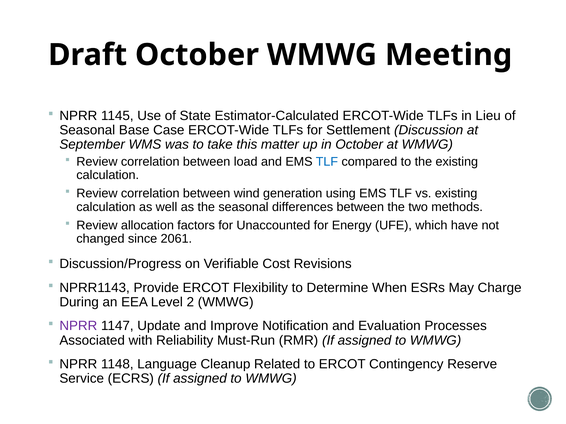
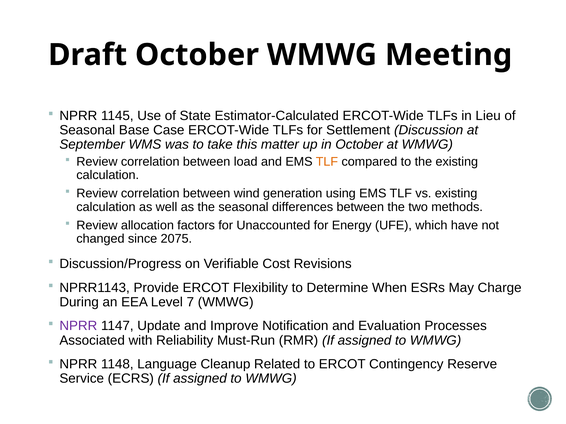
TLF at (327, 162) colour: blue -> orange
2061: 2061 -> 2075
2: 2 -> 7
